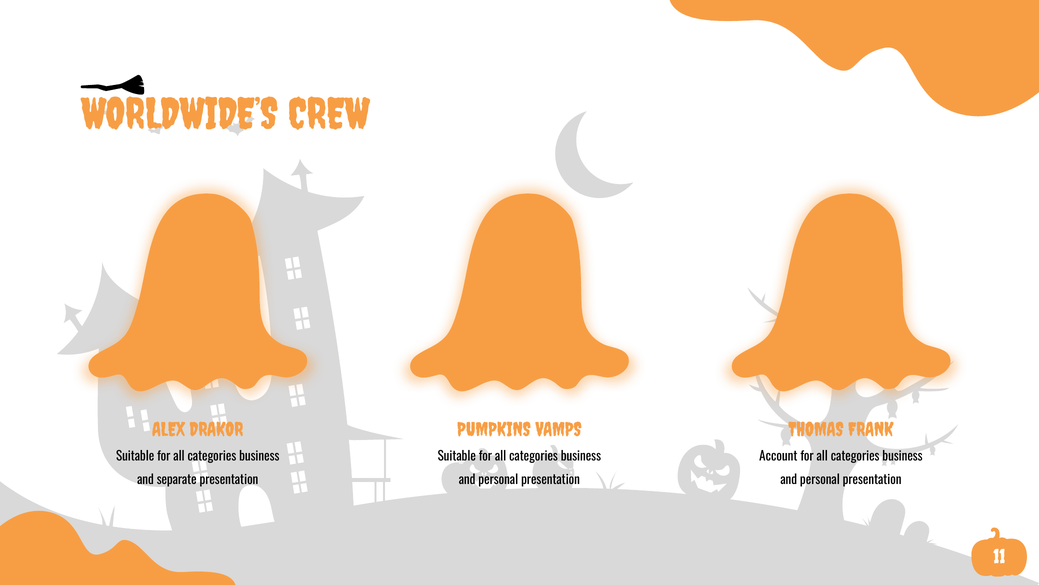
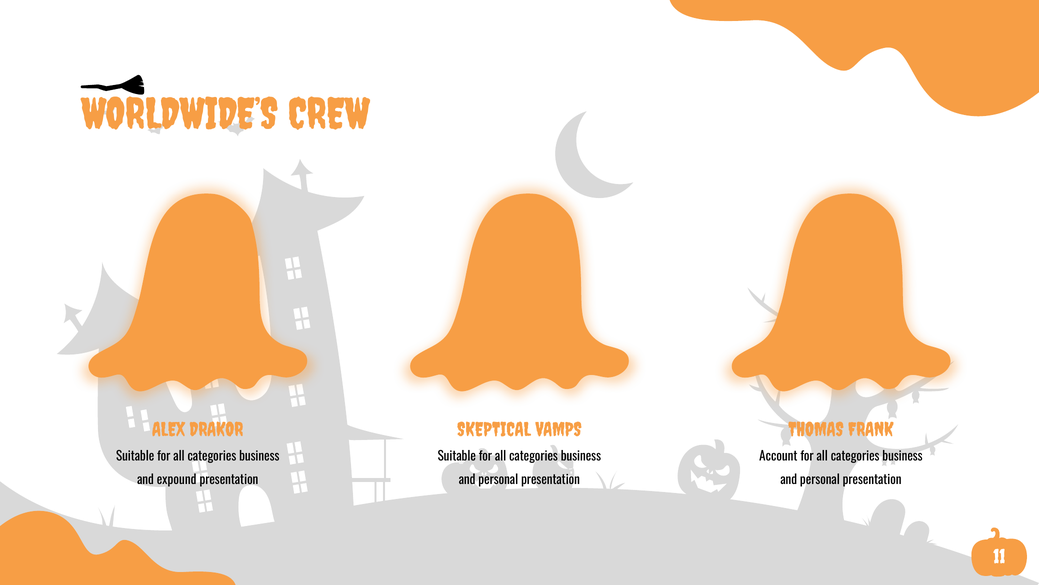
PUMPKINS: PUMPKINS -> SKEPTICAL
separate: separate -> expound
